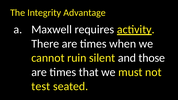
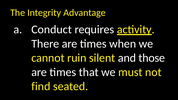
Maxwell: Maxwell -> Conduct
test: test -> find
